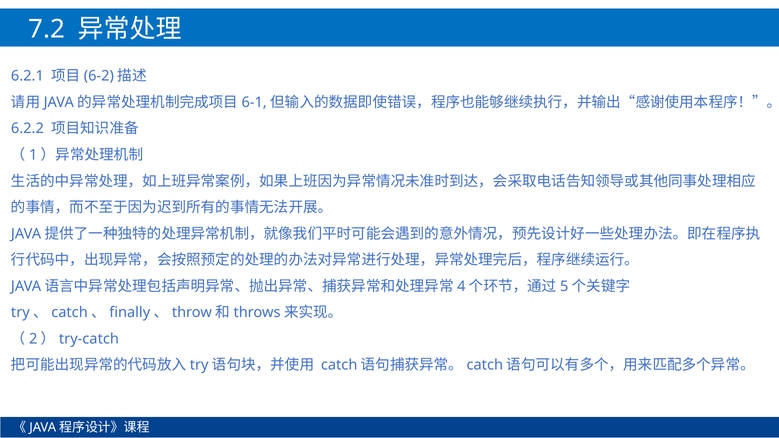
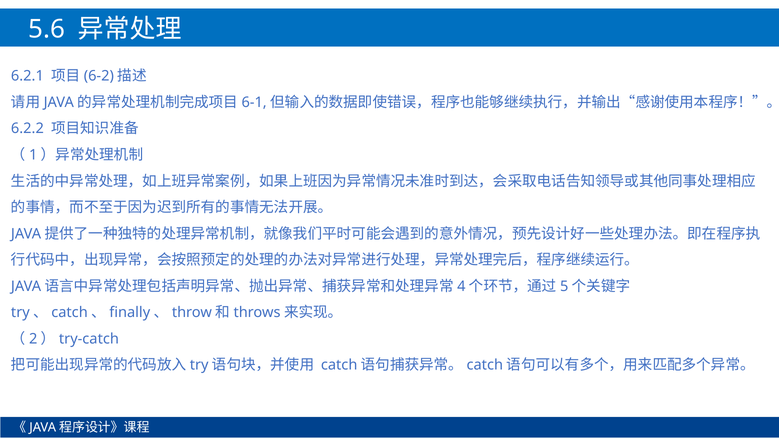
7.2: 7.2 -> 5.6
